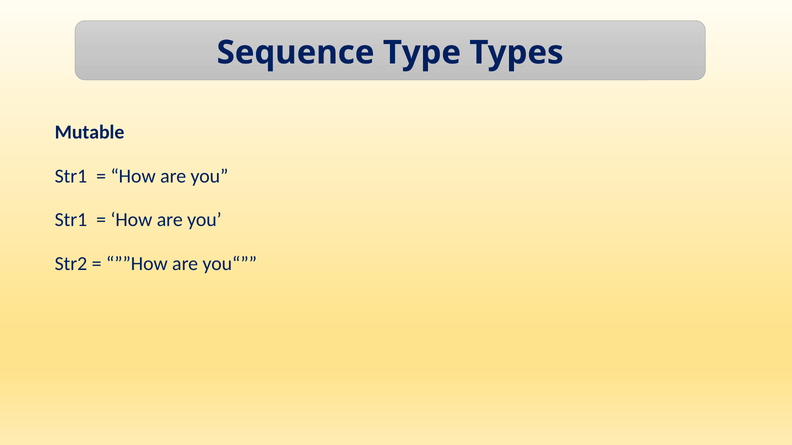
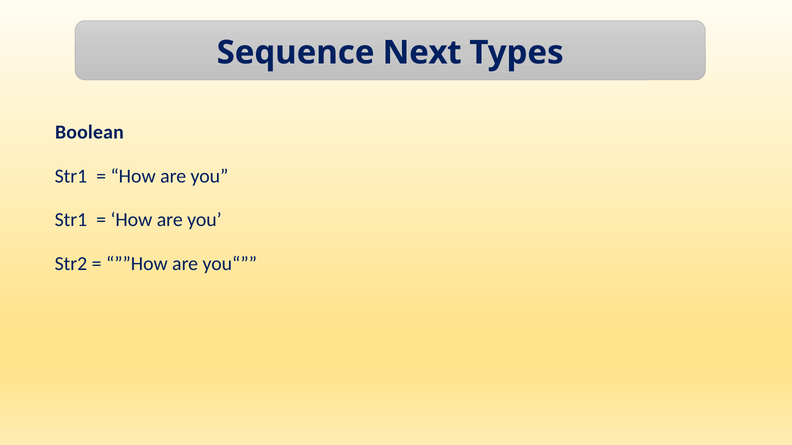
Type: Type -> Next
Mutable: Mutable -> Boolean
